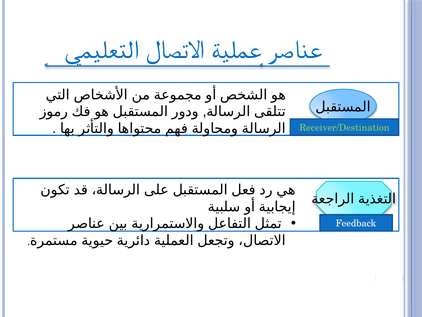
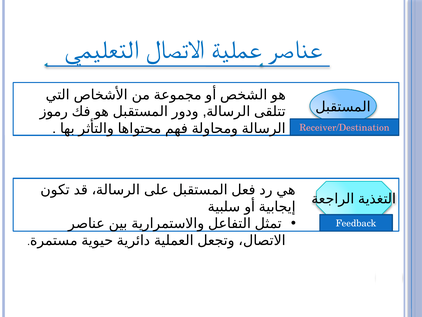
Receiver/Destination colour: light green -> pink
